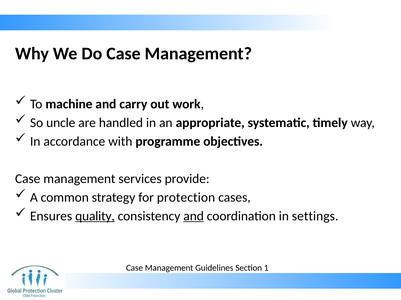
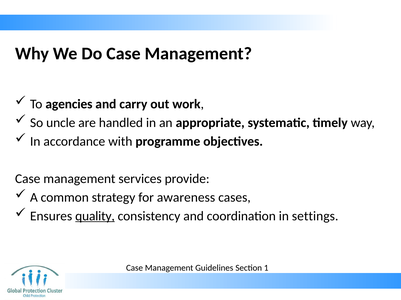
machine: machine -> agencies
protection: protection -> awareness
and at (194, 216) underline: present -> none
